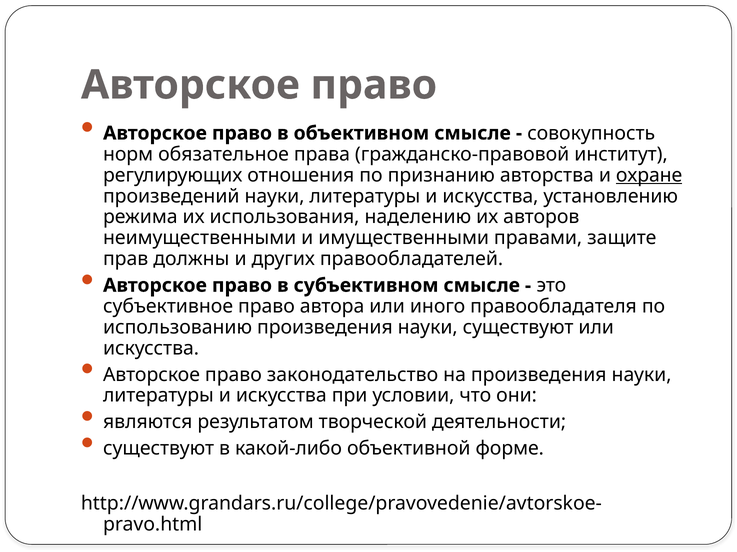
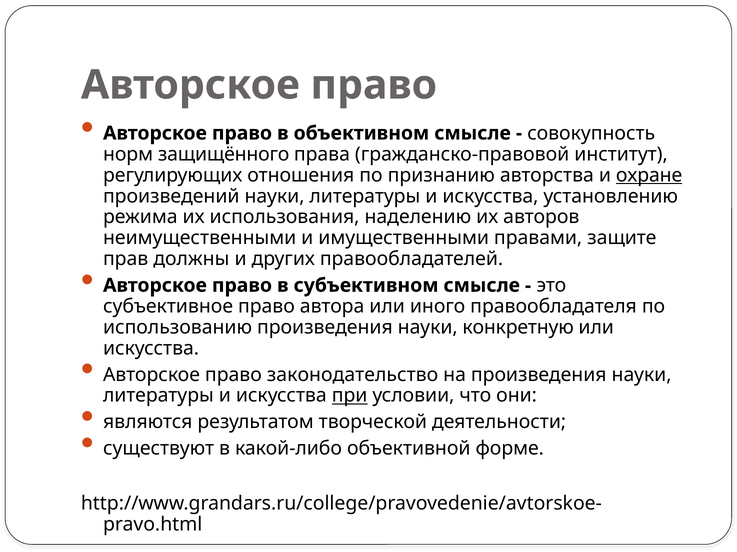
обязательное: обязательное -> защищённого
науки существуют: существуют -> конкретную
при underline: none -> present
